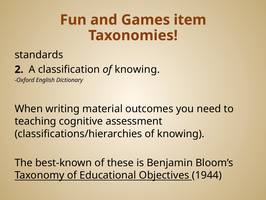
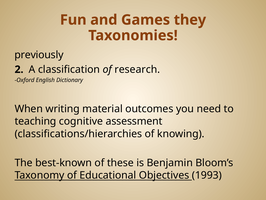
item: item -> they
standards: standards -> previously
classification of knowing: knowing -> research
1944: 1944 -> 1993
